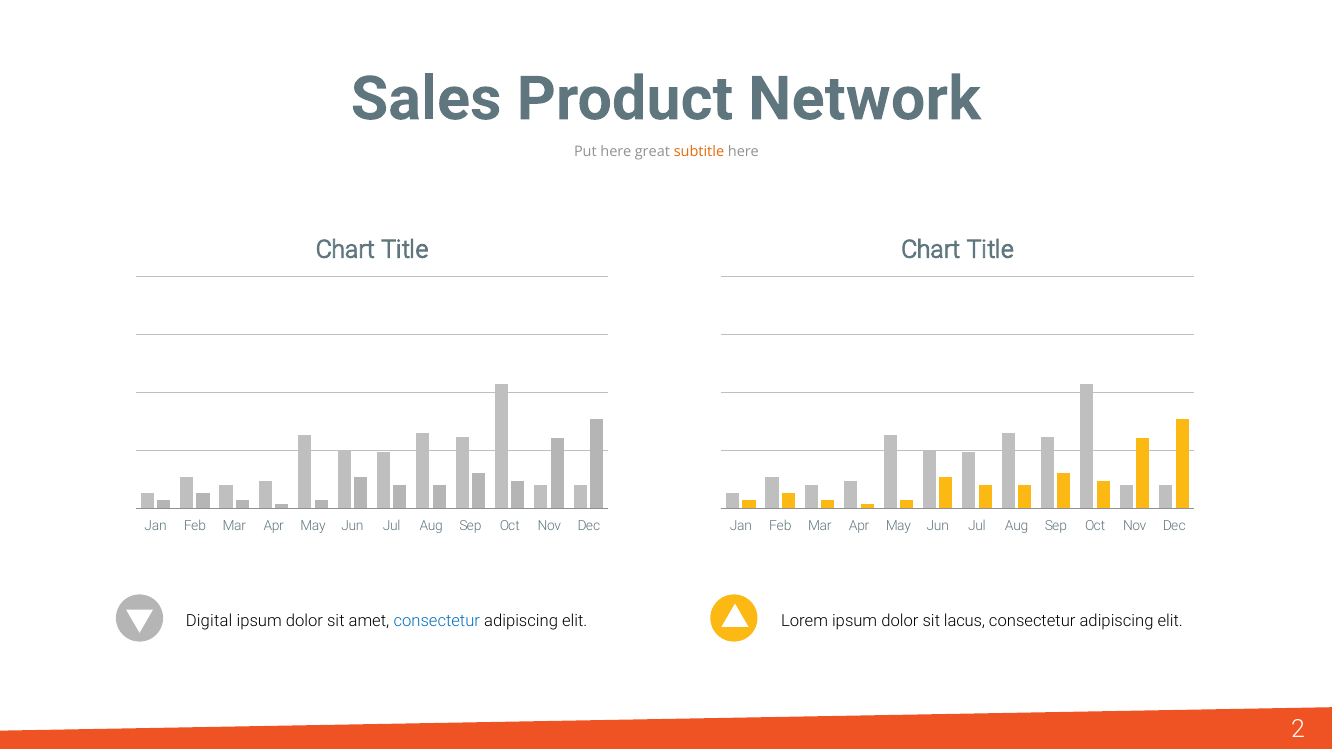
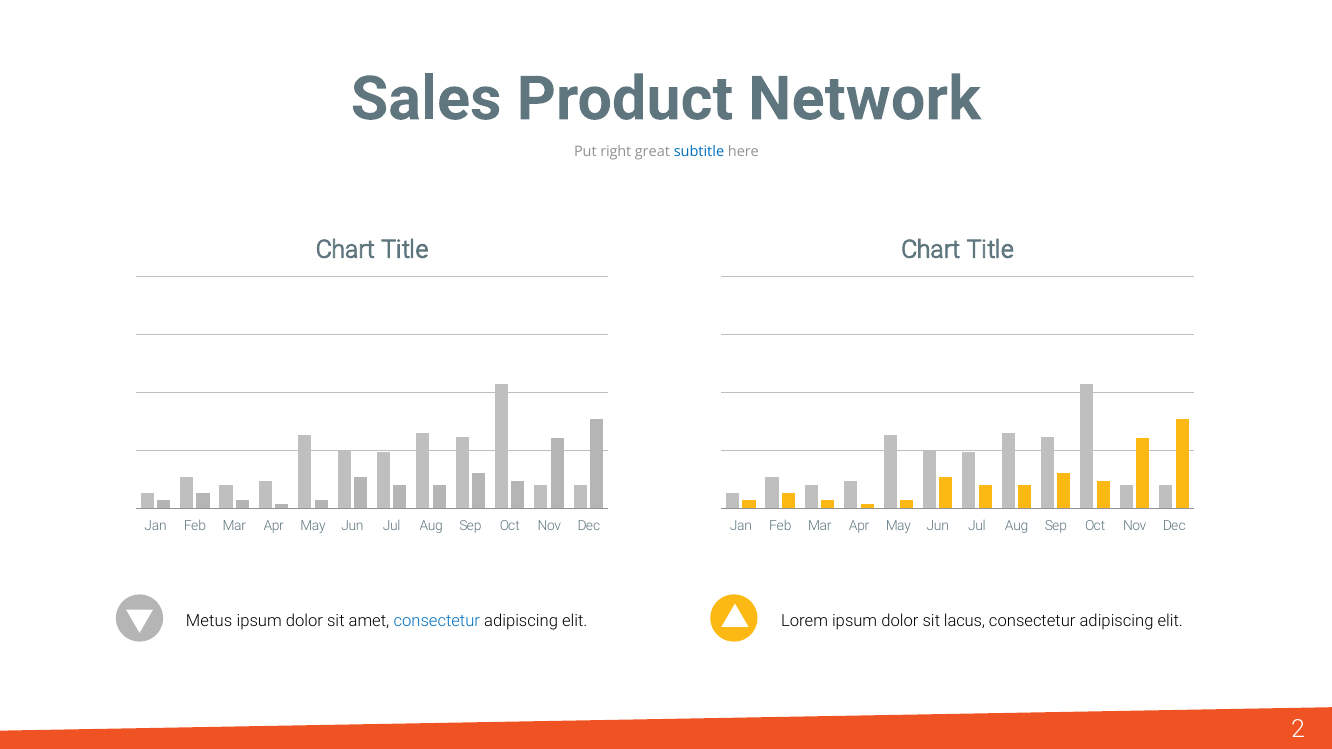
Put here: here -> right
subtitle colour: orange -> blue
Digital: Digital -> Metus
